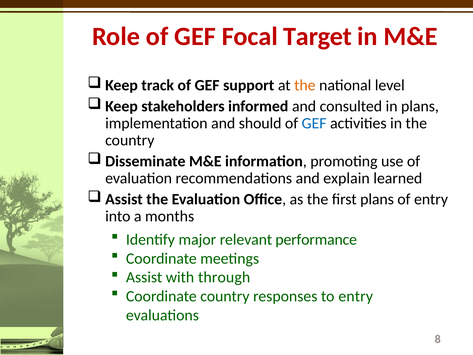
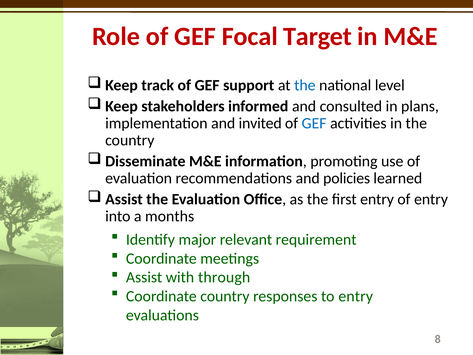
the at (305, 85) colour: orange -> blue
should: should -> invited
explain: explain -> policies
first plans: plans -> entry
performance: performance -> requirement
